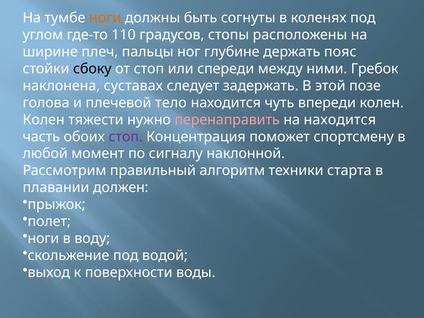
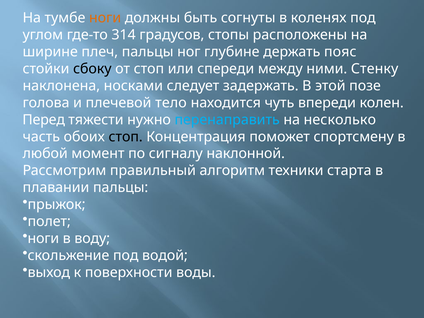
110: 110 -> 314
Гребок: Гребок -> Стенку
суставах: суставах -> носками
Колен at (44, 120): Колен -> Перед
перенаправить colour: pink -> light blue
на находится: находится -> несколько
стоп at (126, 137) colour: purple -> black
плавании должен: должен -> пальцы
